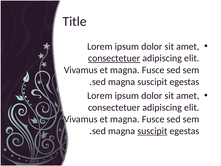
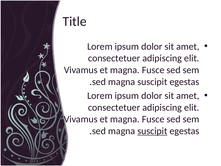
consectetuer at (114, 58) underline: present -> none
